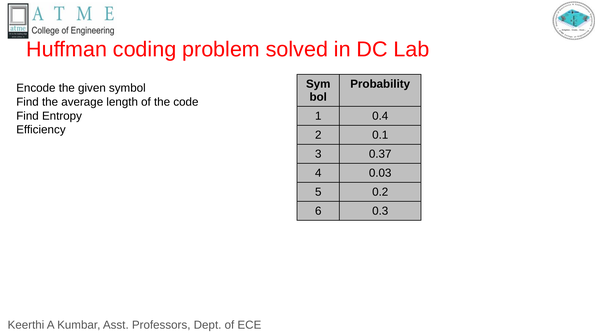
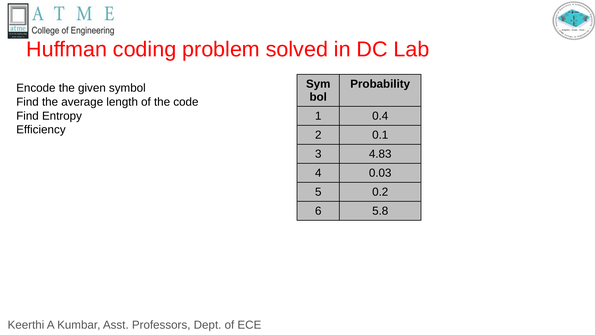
0.37: 0.37 -> 4.83
0.3: 0.3 -> 5.8
